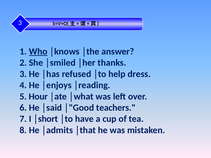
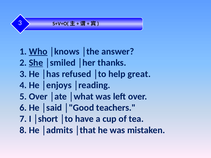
She underline: none -> present
dress: dress -> great
5 Hour: Hour -> Over
